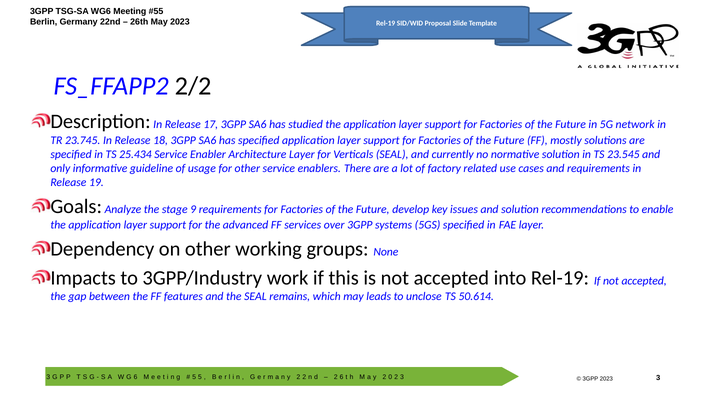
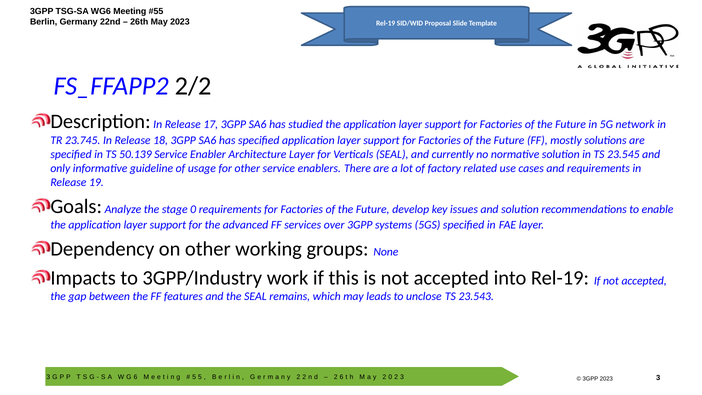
25.434: 25.434 -> 50.139
stage 9: 9 -> 0
50.614: 50.614 -> 23.543
